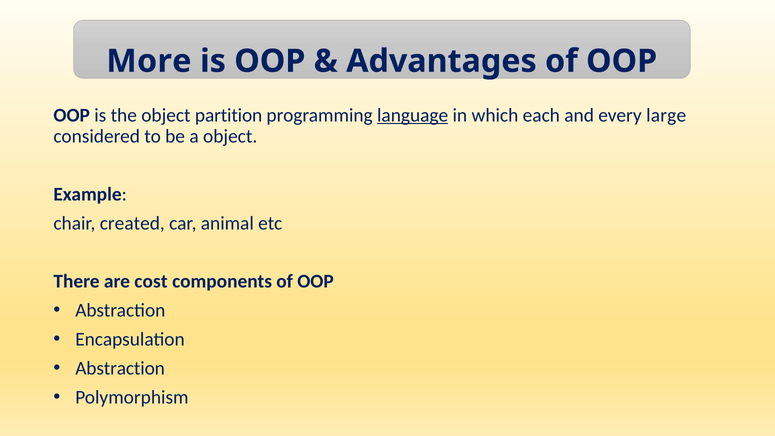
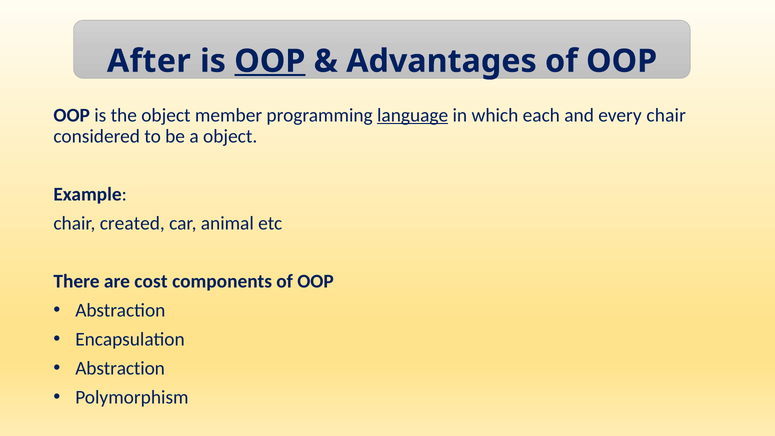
More: More -> After
OOP at (270, 61) underline: none -> present
partition: partition -> member
every large: large -> chair
